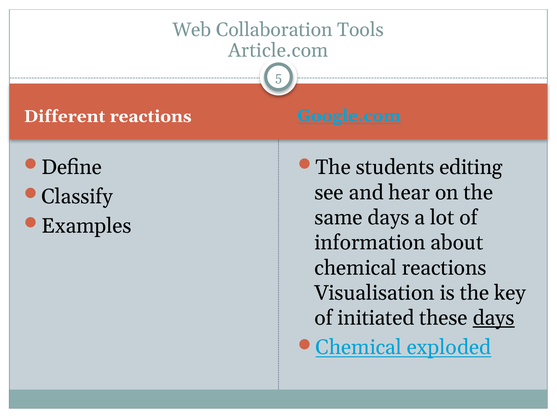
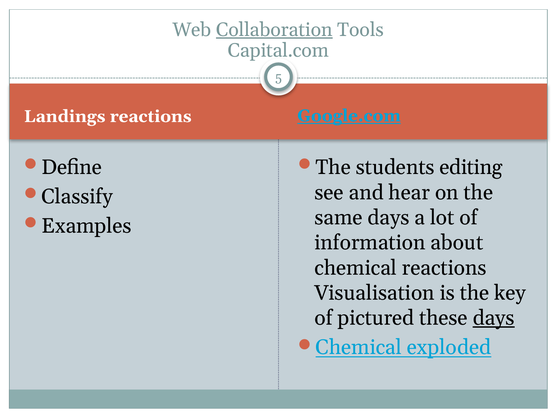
Collaboration underline: none -> present
Article.com: Article.com -> Capital.com
Different: Different -> Landings
initiated: initiated -> pictured
